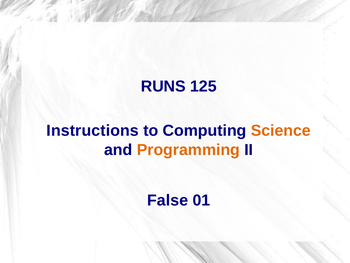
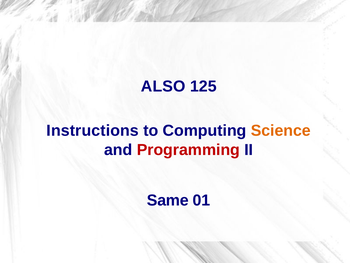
RUNS: RUNS -> ALSO
Programming colour: orange -> red
False: False -> Same
